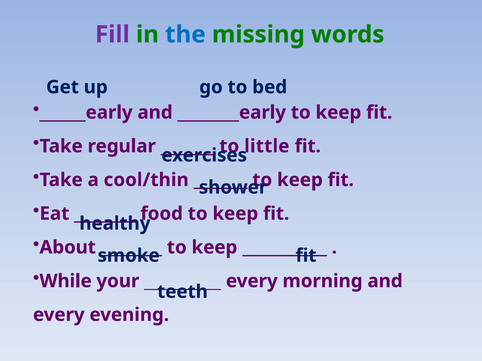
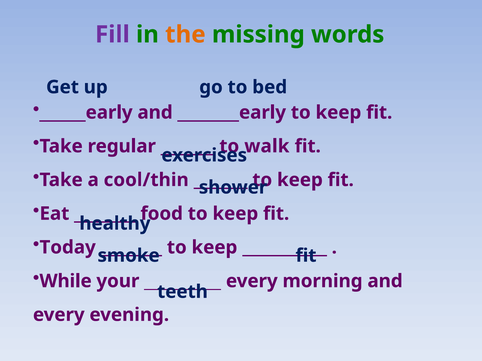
the colour: blue -> orange
little: little -> walk
About: About -> Today
